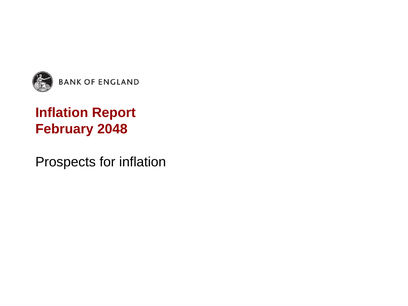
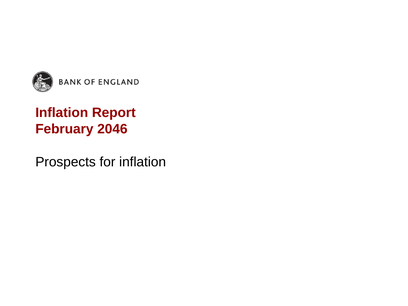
2048: 2048 -> 2046
